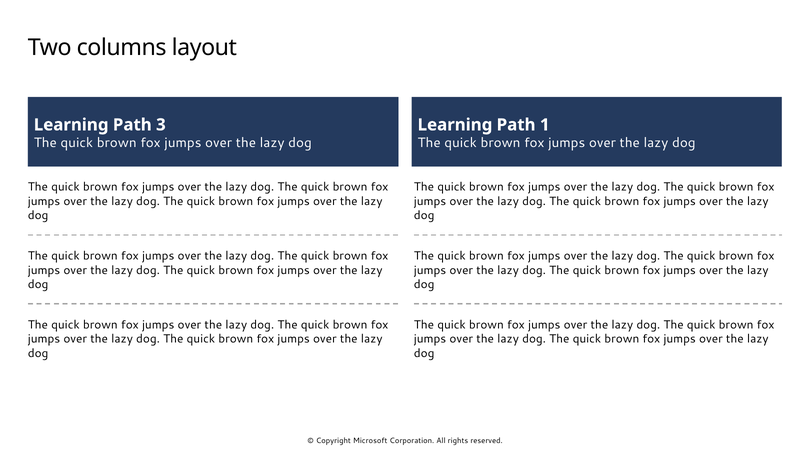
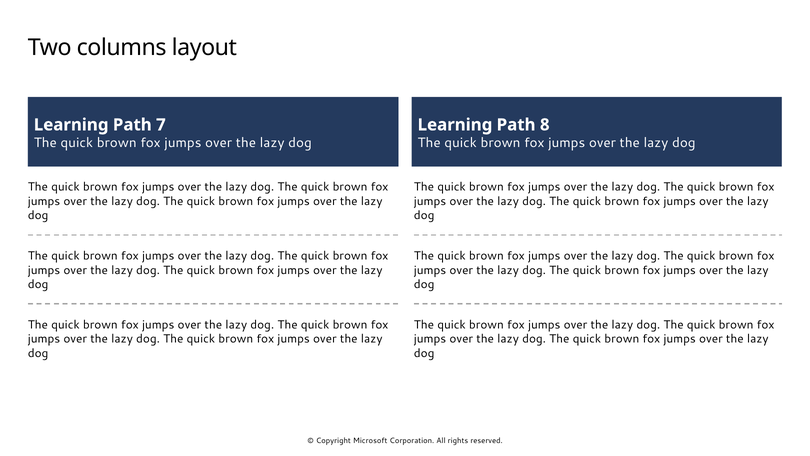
3: 3 -> 7
1: 1 -> 8
